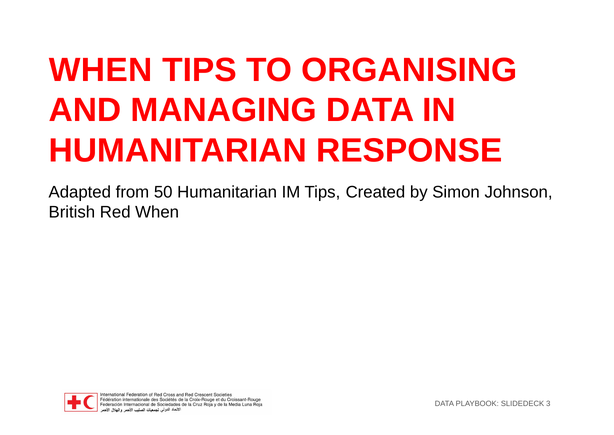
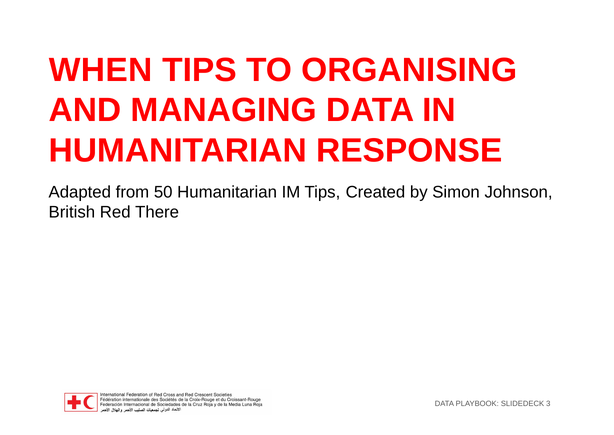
Red When: When -> There
